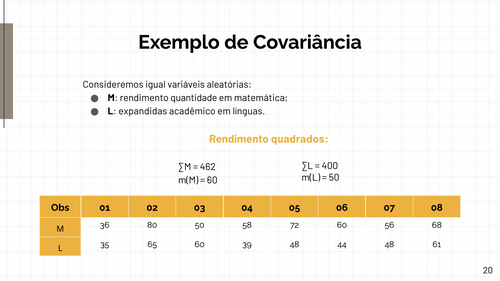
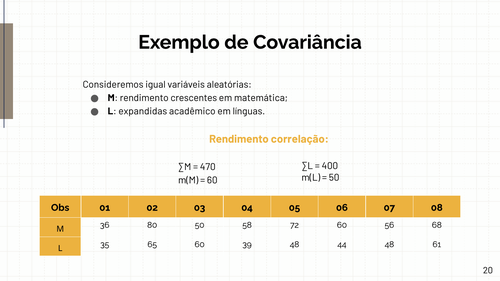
quantidade: quantidade -> crescentes
quadrados: quadrados -> correlação
462: 462 -> 470
